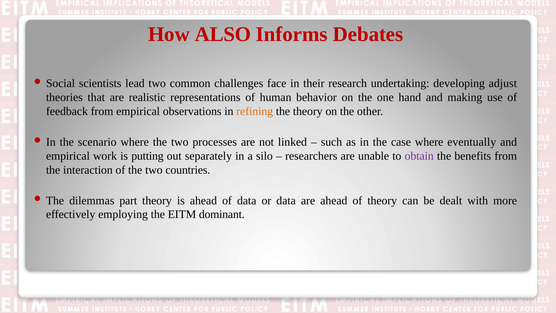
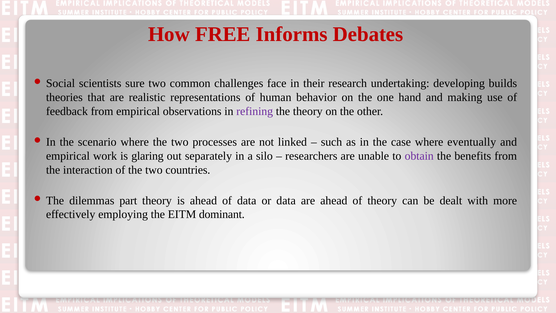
ALSO: ALSO -> FREE
lead: lead -> sure
adjust: adjust -> builds
refining colour: orange -> purple
putting: putting -> glaring
